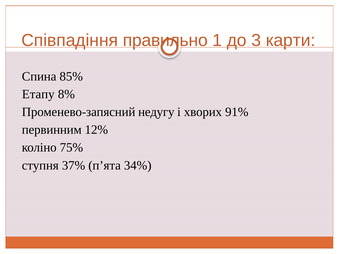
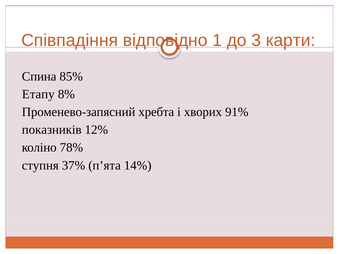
правильно: правильно -> відповідно
недугу: недугу -> хребта
первинним: первинним -> показників
75%: 75% -> 78%
34%: 34% -> 14%
